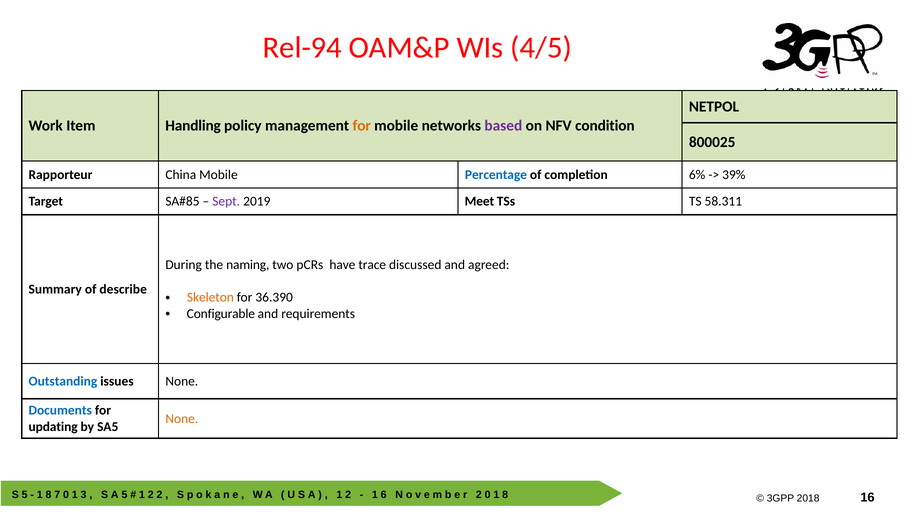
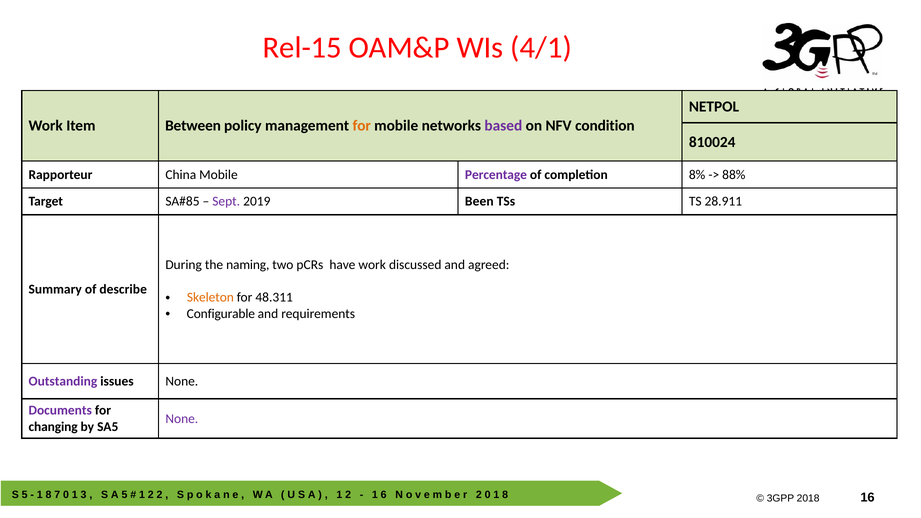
Rel-94: Rel-94 -> Rel-15
4/5: 4/5 -> 4/1
Handling: Handling -> Between
800025: 800025 -> 810024
Percentage colour: blue -> purple
6%: 6% -> 8%
39%: 39% -> 88%
Meet: Meet -> Been
58.311: 58.311 -> 28.911
have trace: trace -> work
36.390: 36.390 -> 48.311
Outstanding colour: blue -> purple
Documents colour: blue -> purple
None at (182, 419) colour: orange -> purple
updating: updating -> changing
